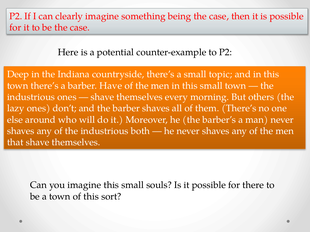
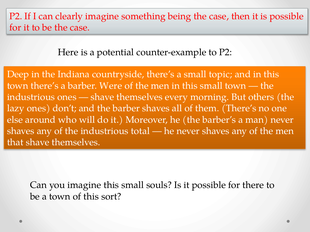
Have: Have -> Were
both: both -> total
